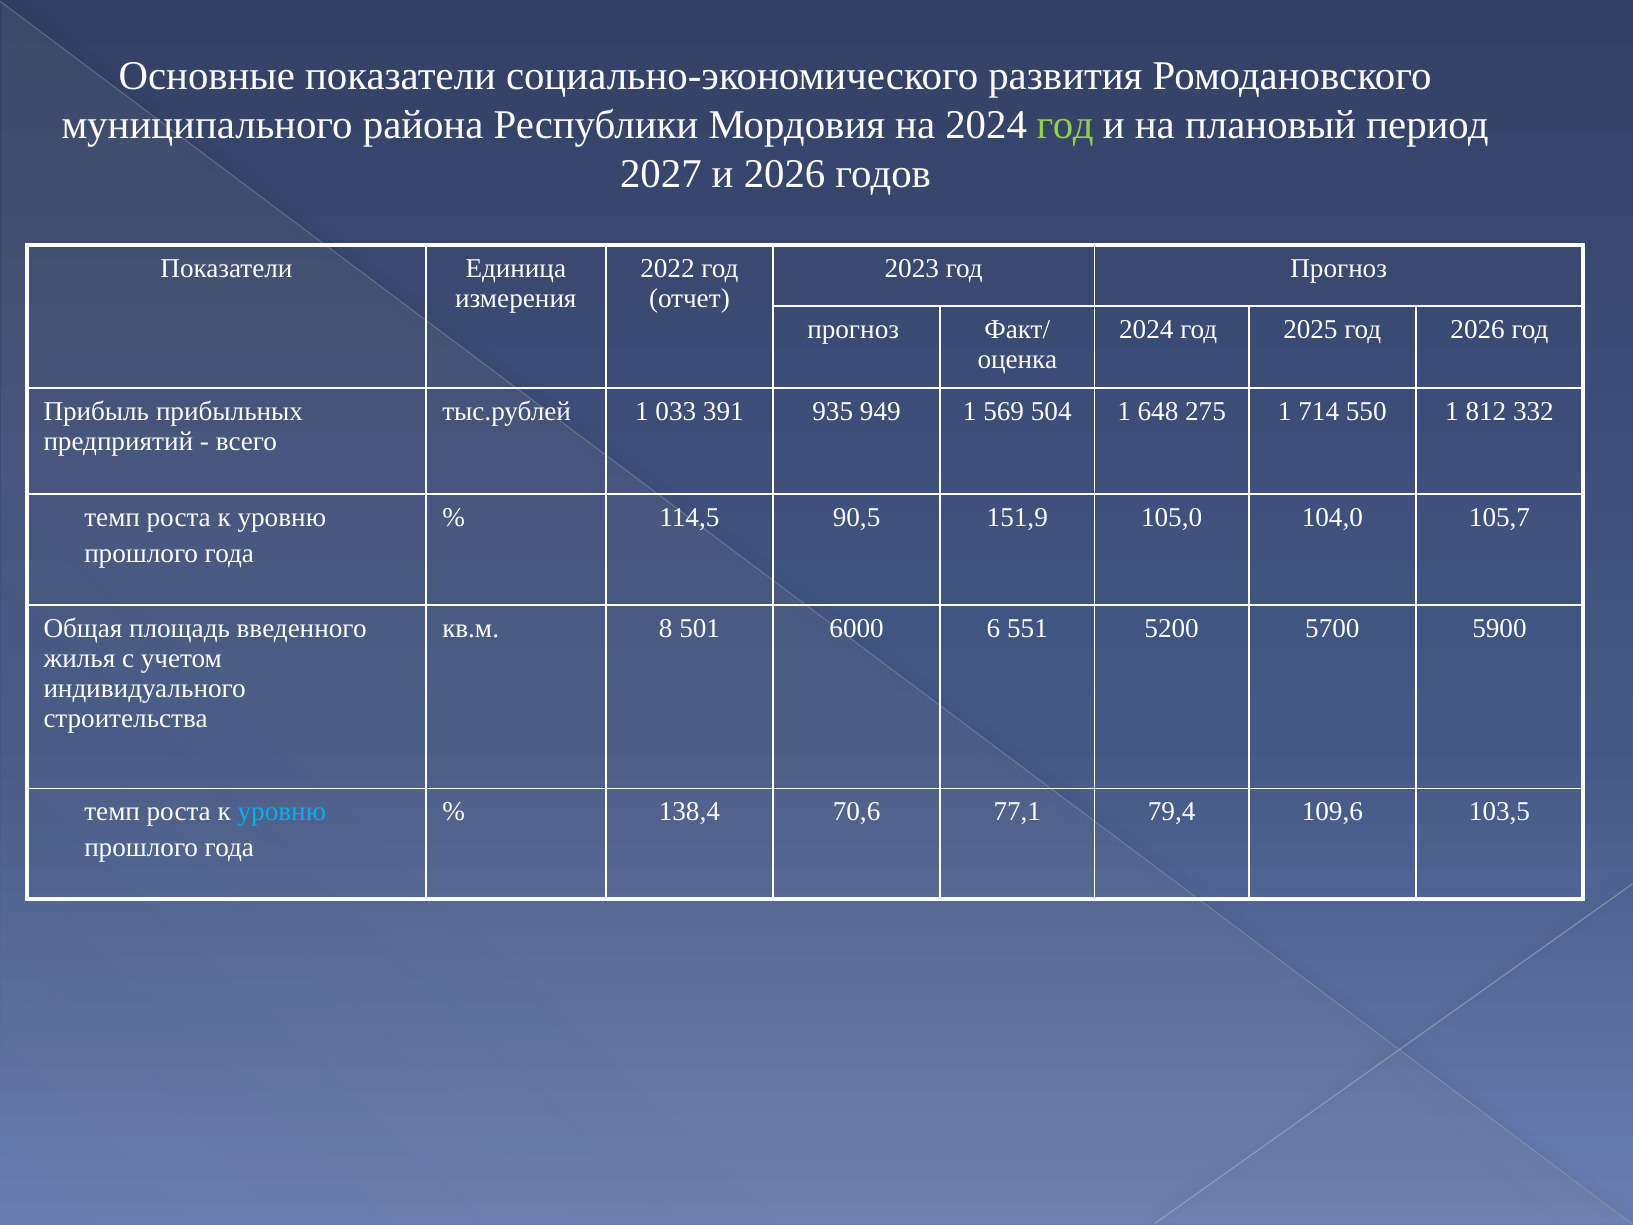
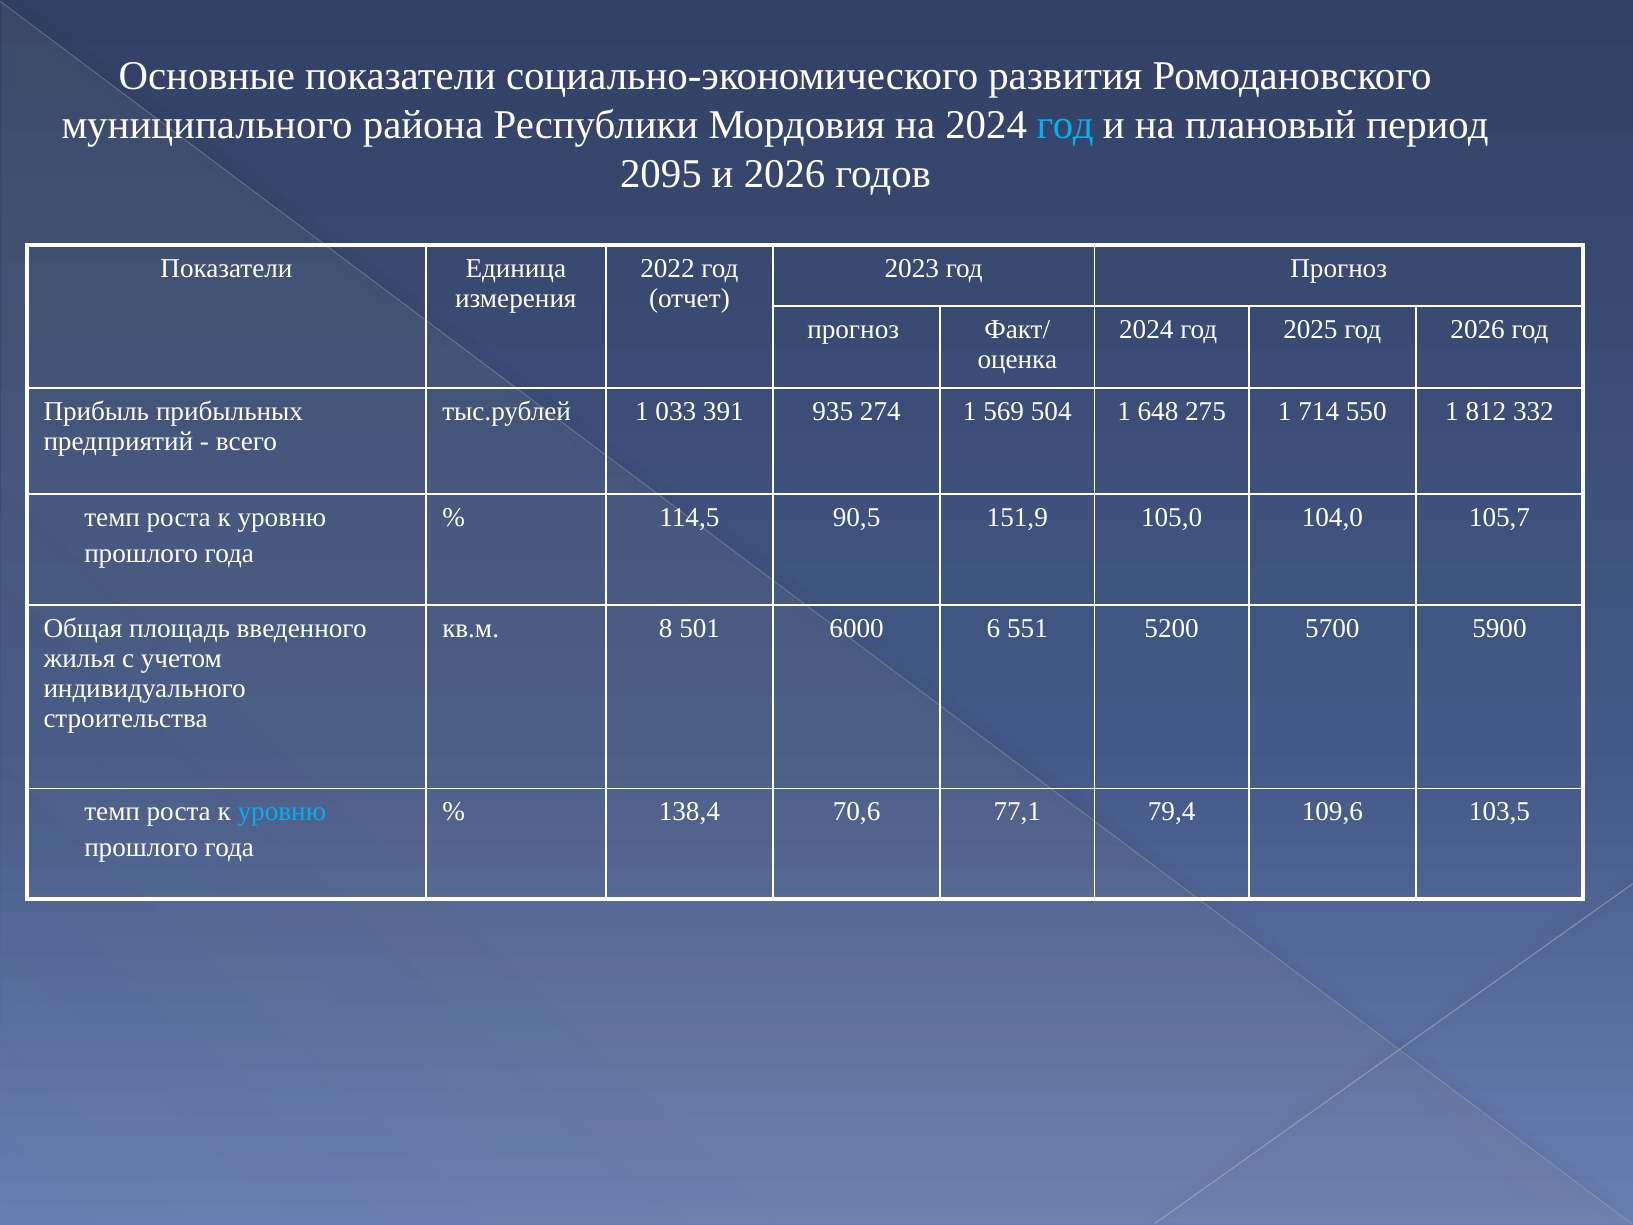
год at (1065, 125) colour: light green -> light blue
2027: 2027 -> 2095
949: 949 -> 274
